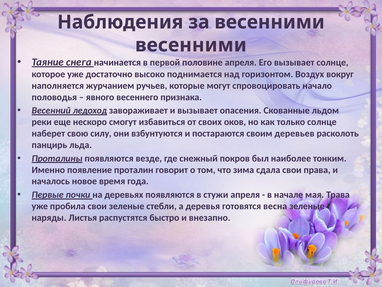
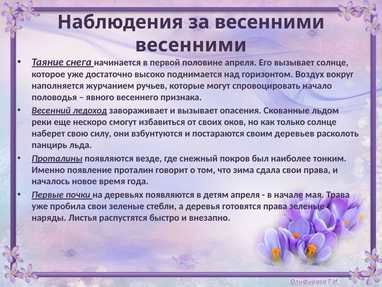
стужи: стужи -> детям
готовятся весна: весна -> права
